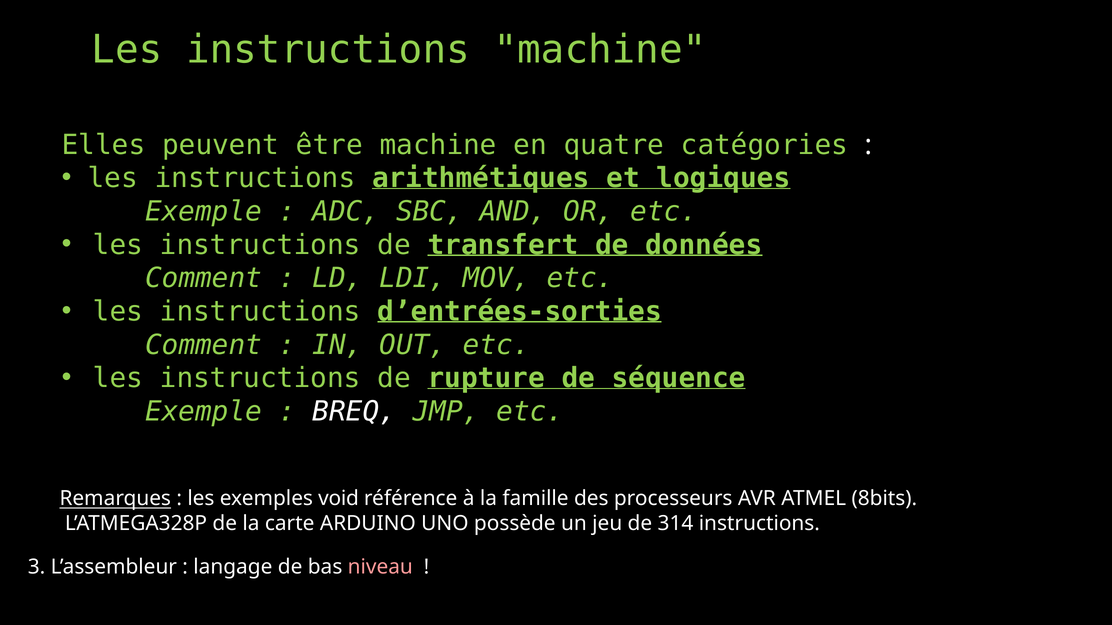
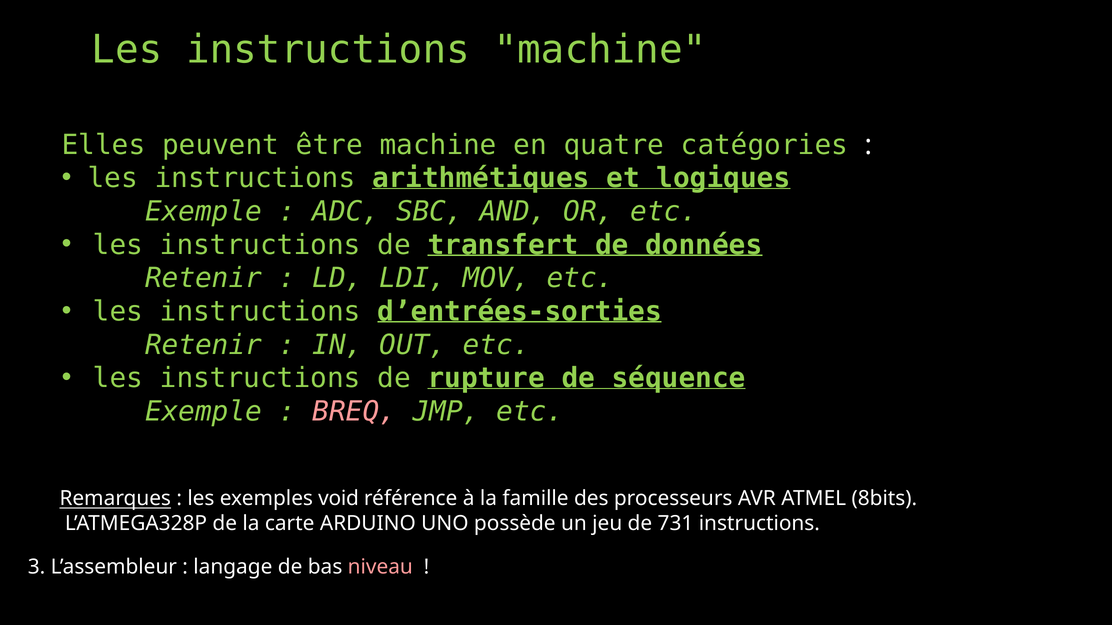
Comment at (204, 278): Comment -> Retenir
Comment at (204, 345): Comment -> Retenir
BREQ colour: white -> pink
314: 314 -> 731
